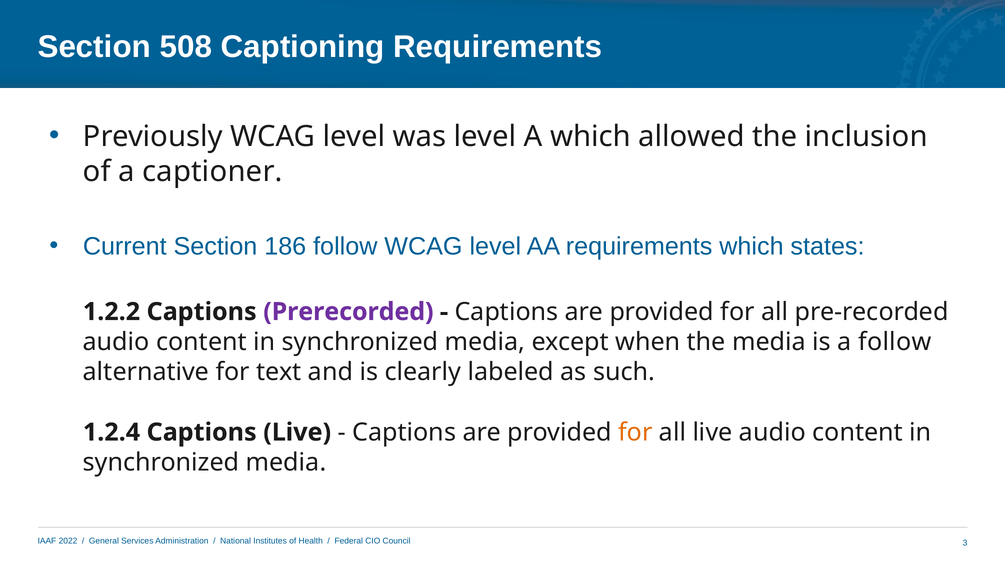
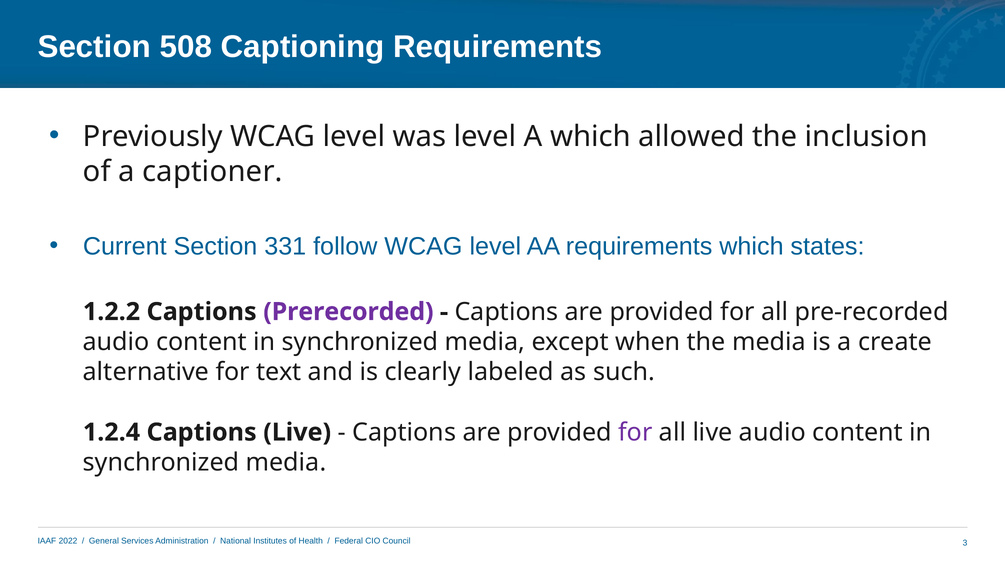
186: 186 -> 331
a follow: follow -> create
for at (635, 433) colour: orange -> purple
